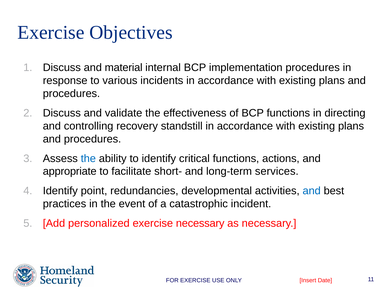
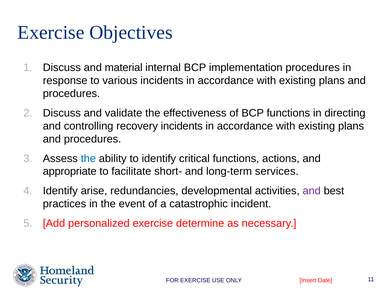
recovery standstill: standstill -> incidents
point: point -> arise
and at (312, 191) colour: blue -> purple
exercise necessary: necessary -> determine
